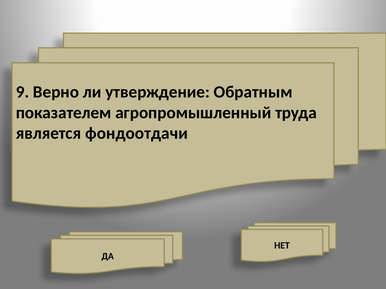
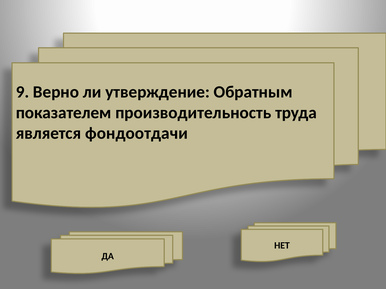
агропромышленный: агропромышленный -> производительность
